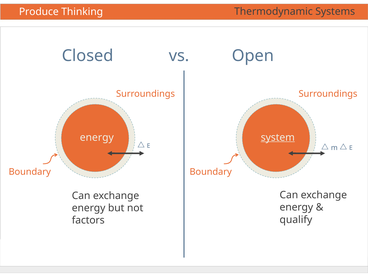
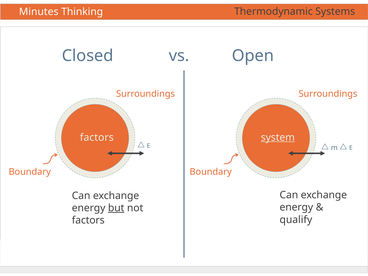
Produce: Produce -> Minutes
energy at (97, 137): energy -> factors
but underline: none -> present
